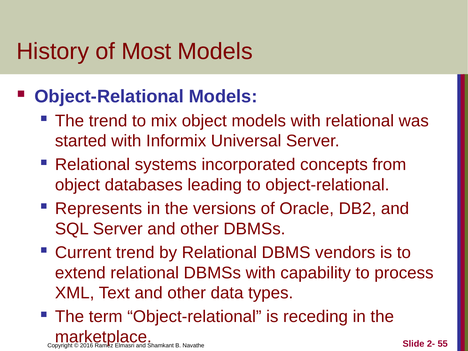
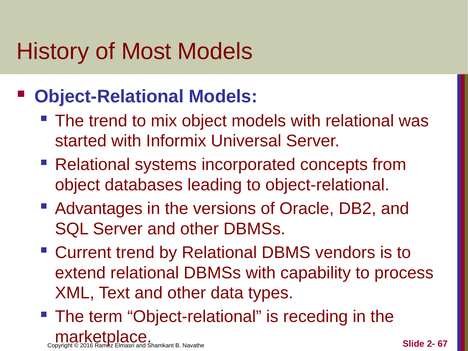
Represents: Represents -> Advantages
55: 55 -> 67
